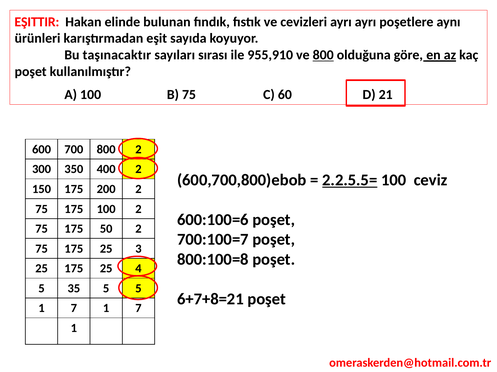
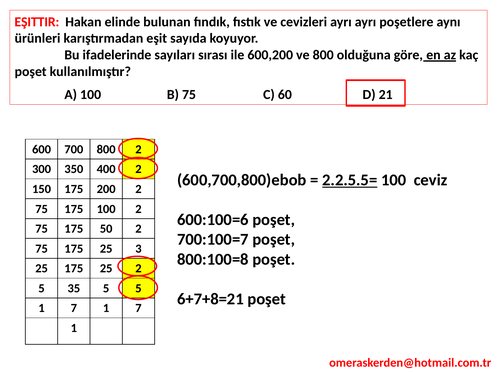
taşınacaktır: taşınacaktır -> ifadelerinde
955,910: 955,910 -> 600,200
800 at (323, 55) underline: present -> none
25 4: 4 -> 2
